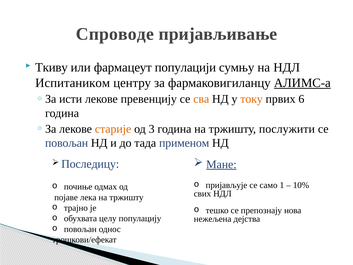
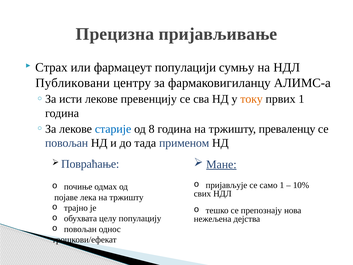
Спроводе: Спроводе -> Прецизна
Ткиву: Ткиву -> Страх
Испитаником: Испитаником -> Публиковани
АЛИМС-а underline: present -> none
сва colour: orange -> black
првих 6: 6 -> 1
старије colour: orange -> blue
3: 3 -> 8
послужити: послужити -> преваленцу
Последицу: Последицу -> Повраћање
